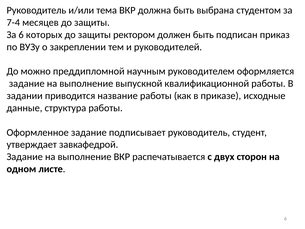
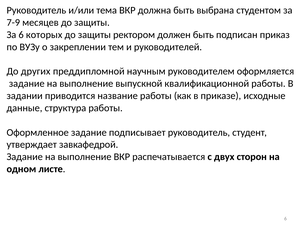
7-4: 7-4 -> 7-9
можно: можно -> других
